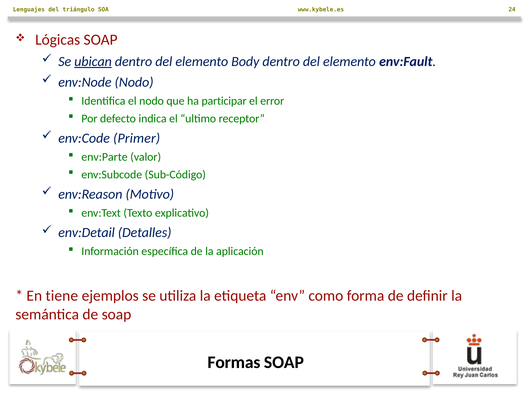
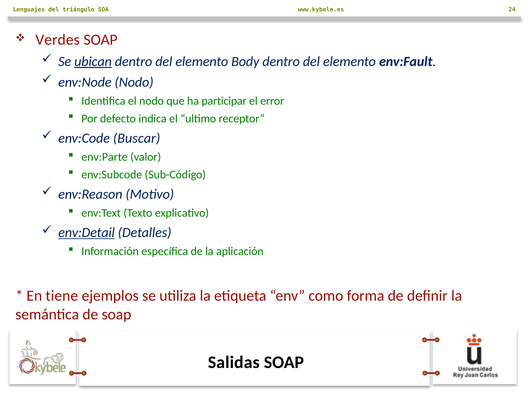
Lógicas: Lógicas -> Verdes
Primer: Primer -> Buscar
env:Detail underline: none -> present
Formas: Formas -> Salidas
